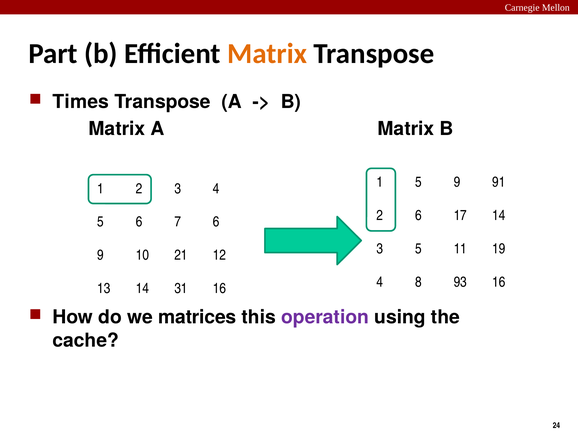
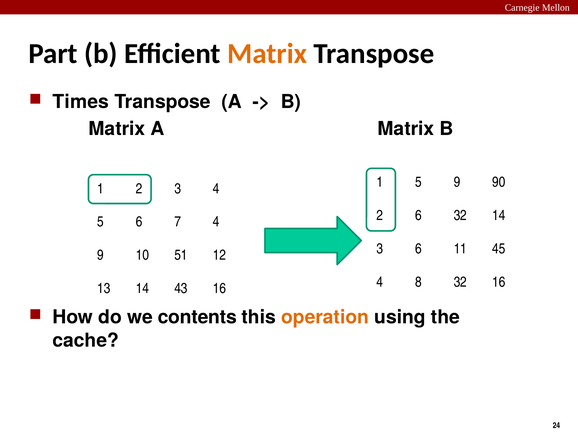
91: 91 -> 90
6 17: 17 -> 32
7 6: 6 -> 4
3 5: 5 -> 6
19: 19 -> 45
21: 21 -> 51
8 93: 93 -> 32
31: 31 -> 43
matrices: matrices -> contents
operation colour: purple -> orange
